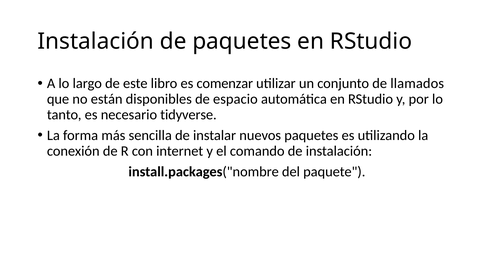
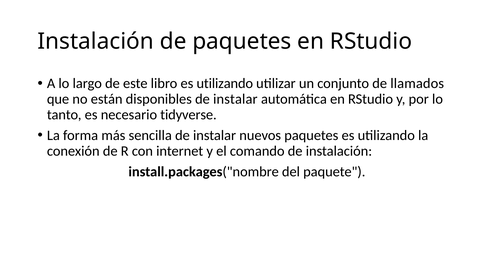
libro es comenzar: comenzar -> utilizando
disponibles de espacio: espacio -> instalar
